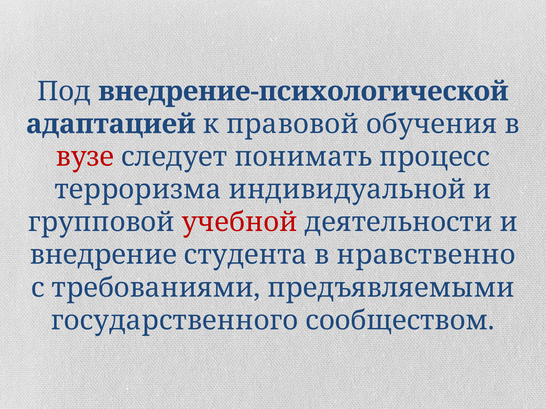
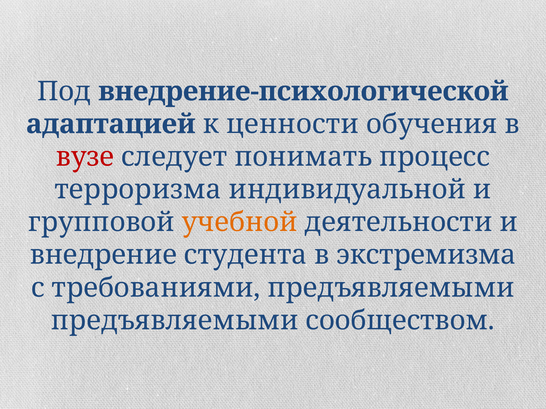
правовой: правовой -> ценности
учебной colour: red -> orange
нравственно: нравственно -> экстремизма
государственного at (175, 321): государственного -> предъявляемыми
